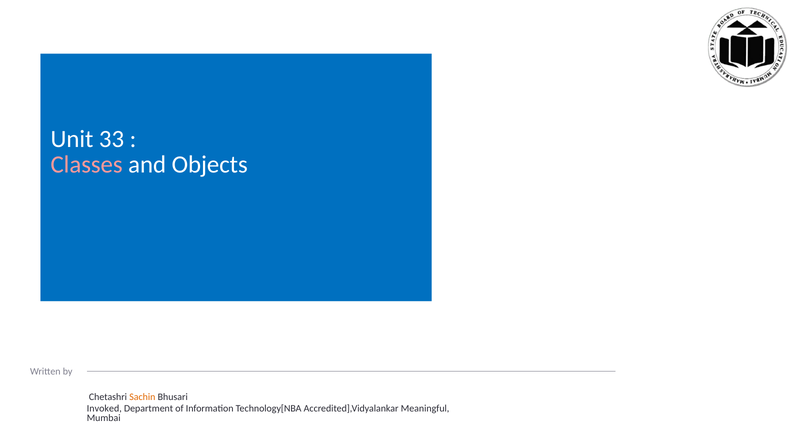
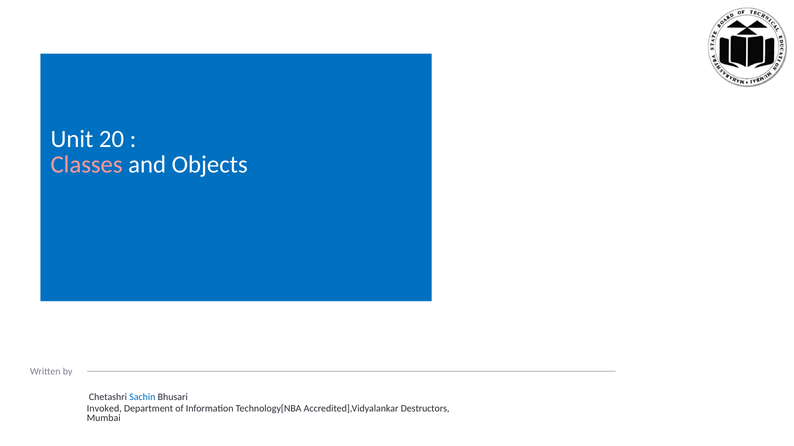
33: 33 -> 20
Sachin colour: orange -> blue
Meaningful: Meaningful -> Destructors
